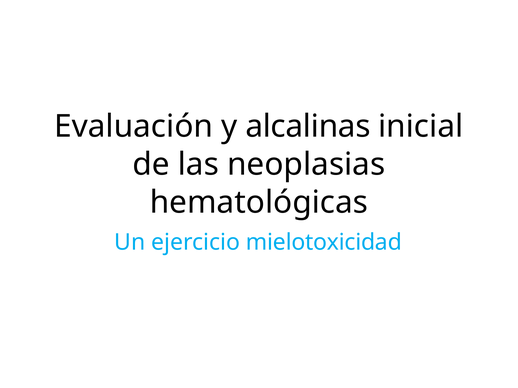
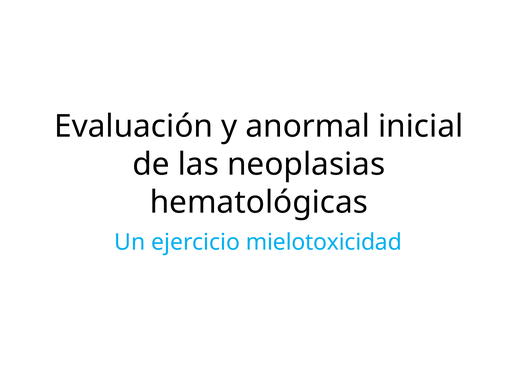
alcalinas: alcalinas -> anormal
